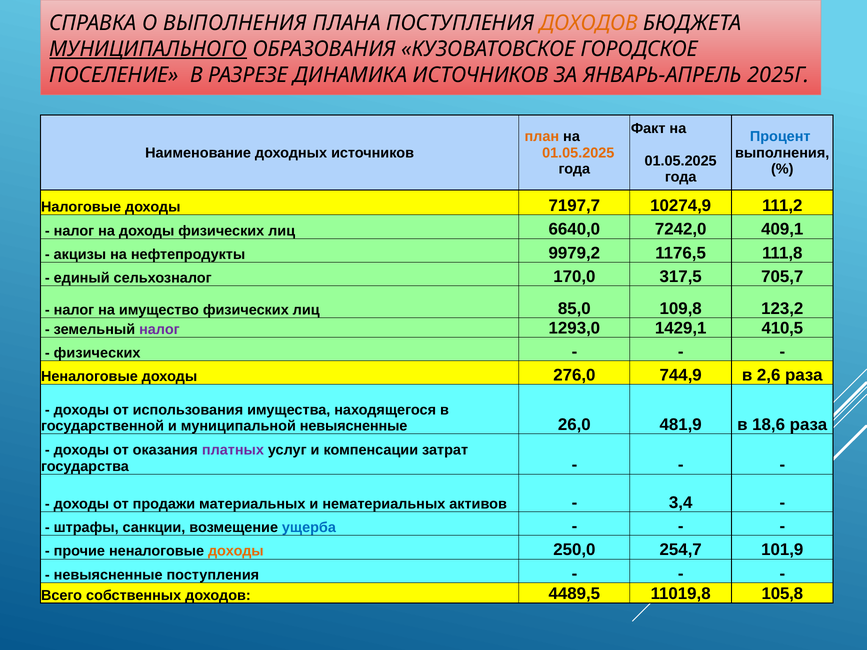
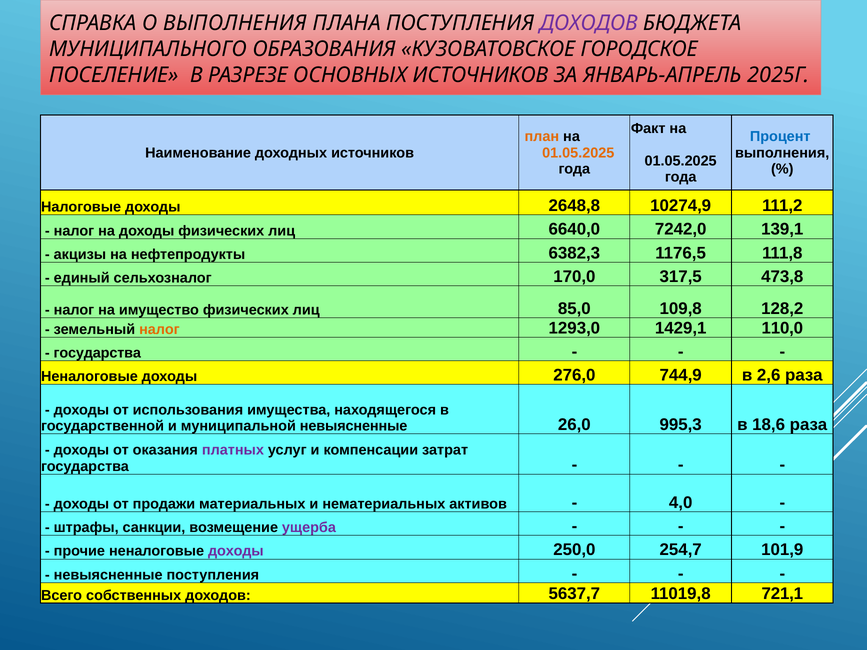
ДОХОДОВ at (589, 23) colour: orange -> purple
МУНИЦИПАЛЬНОГО underline: present -> none
ДИНАМИКА: ДИНАМИКА -> ОСНОВНЫХ
7197,7: 7197,7 -> 2648,8
409,1: 409,1 -> 139,1
9979,2: 9979,2 -> 6382,3
705,7: 705,7 -> 473,8
123,2: 123,2 -> 128,2
налог at (159, 330) colour: purple -> orange
410,5: 410,5 -> 110,0
физических at (97, 353): физических -> государства
481,9: 481,9 -> 995,3
3,4: 3,4 -> 4,0
ущерба colour: blue -> purple
доходы at (236, 551) colour: orange -> purple
4489,5: 4489,5 -> 5637,7
105,8: 105,8 -> 721,1
